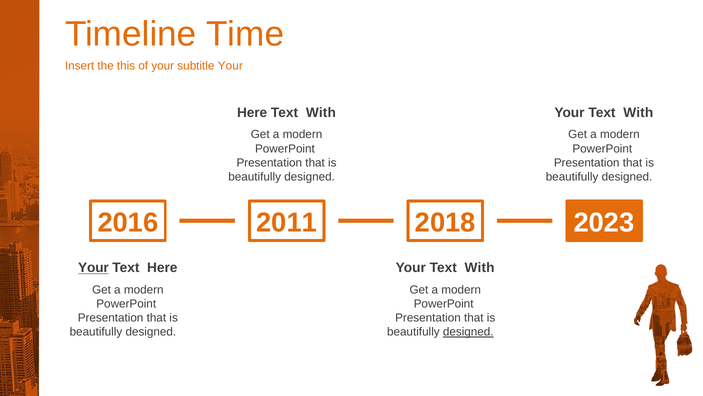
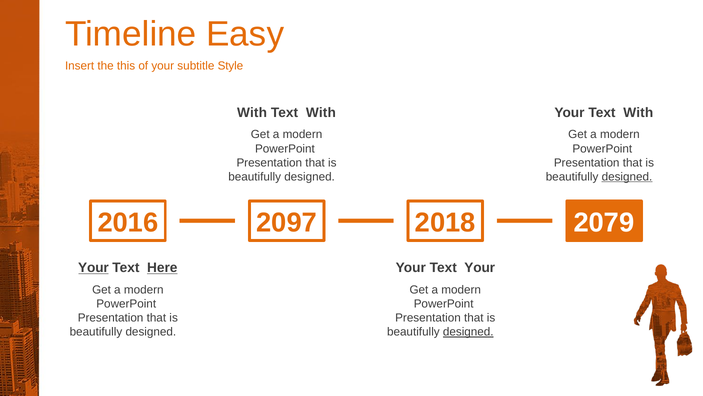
Time: Time -> Easy
subtitle Your: Your -> Style
Here at (252, 112): Here -> With
designed at (627, 177) underline: none -> present
2011: 2011 -> 2097
2023: 2023 -> 2079
Here at (162, 267) underline: none -> present
With at (480, 267): With -> Your
